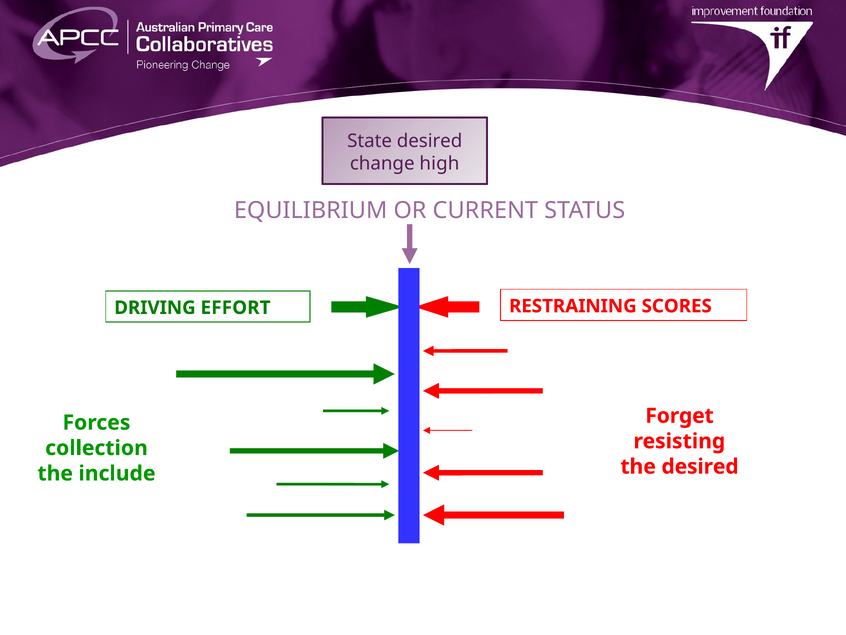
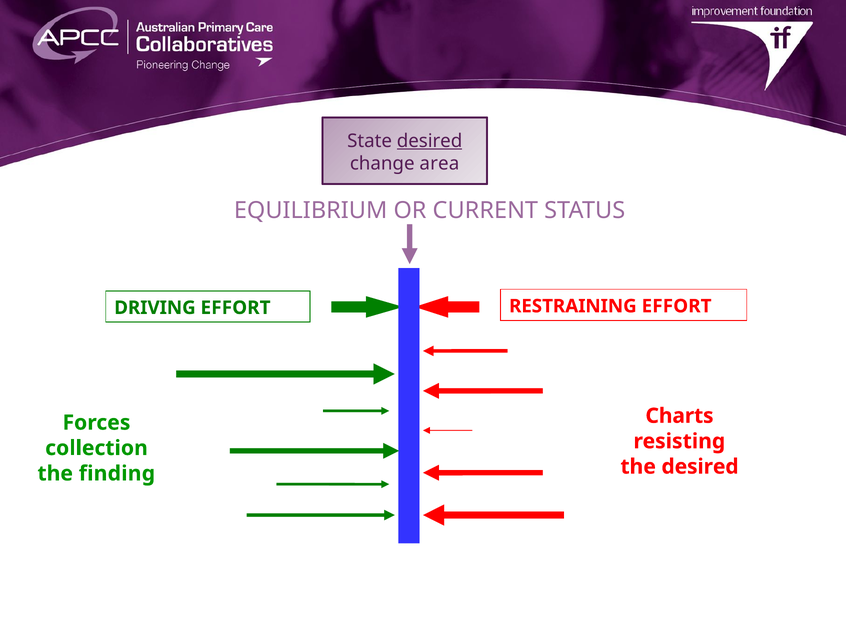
desired at (430, 141) underline: none -> present
high: high -> area
RESTRAINING SCORES: SCORES -> EFFORT
Forget: Forget -> Charts
include: include -> finding
